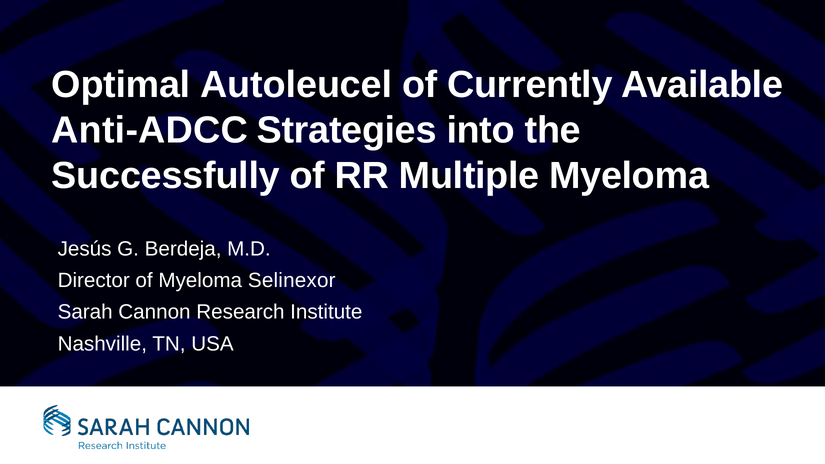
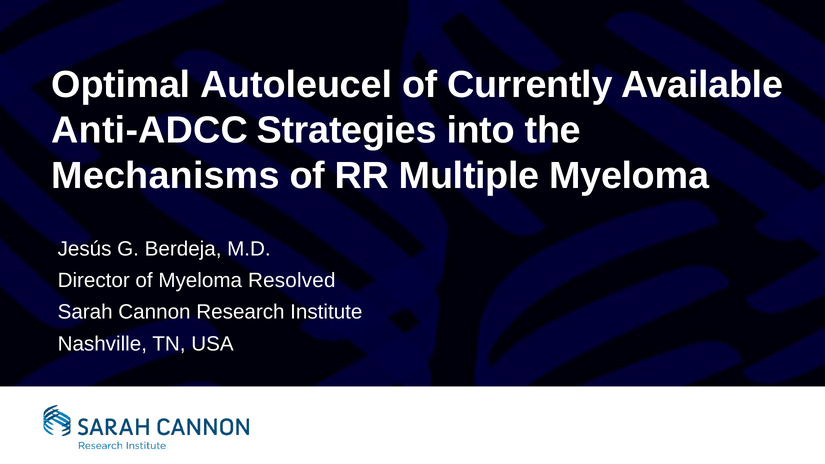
Successfully: Successfully -> Mechanisms
Selinexor: Selinexor -> Resolved
